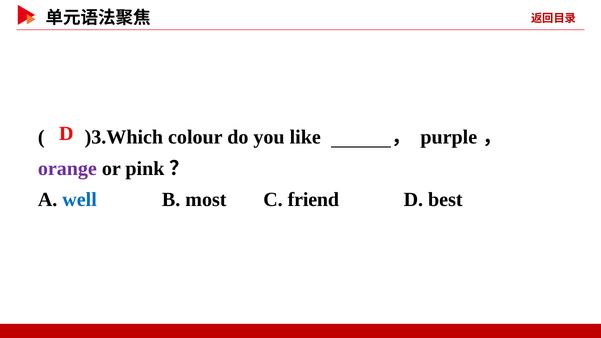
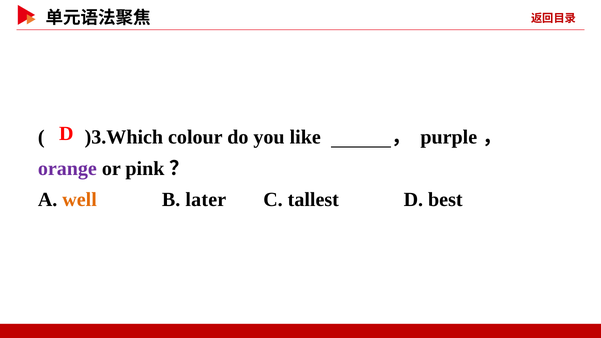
well colour: blue -> orange
most: most -> later
friend: friend -> tallest
